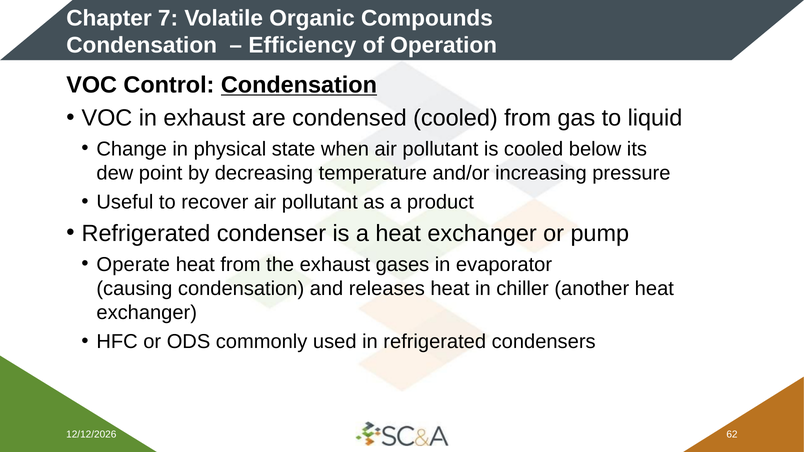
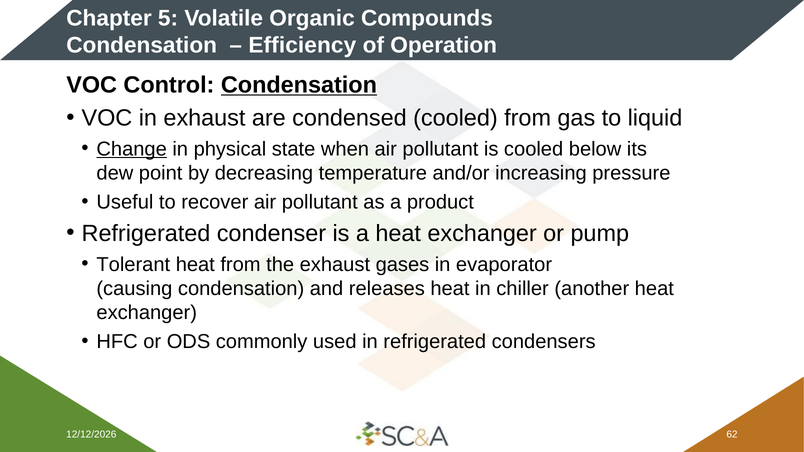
7: 7 -> 5
Change underline: none -> present
Operate: Operate -> Tolerant
